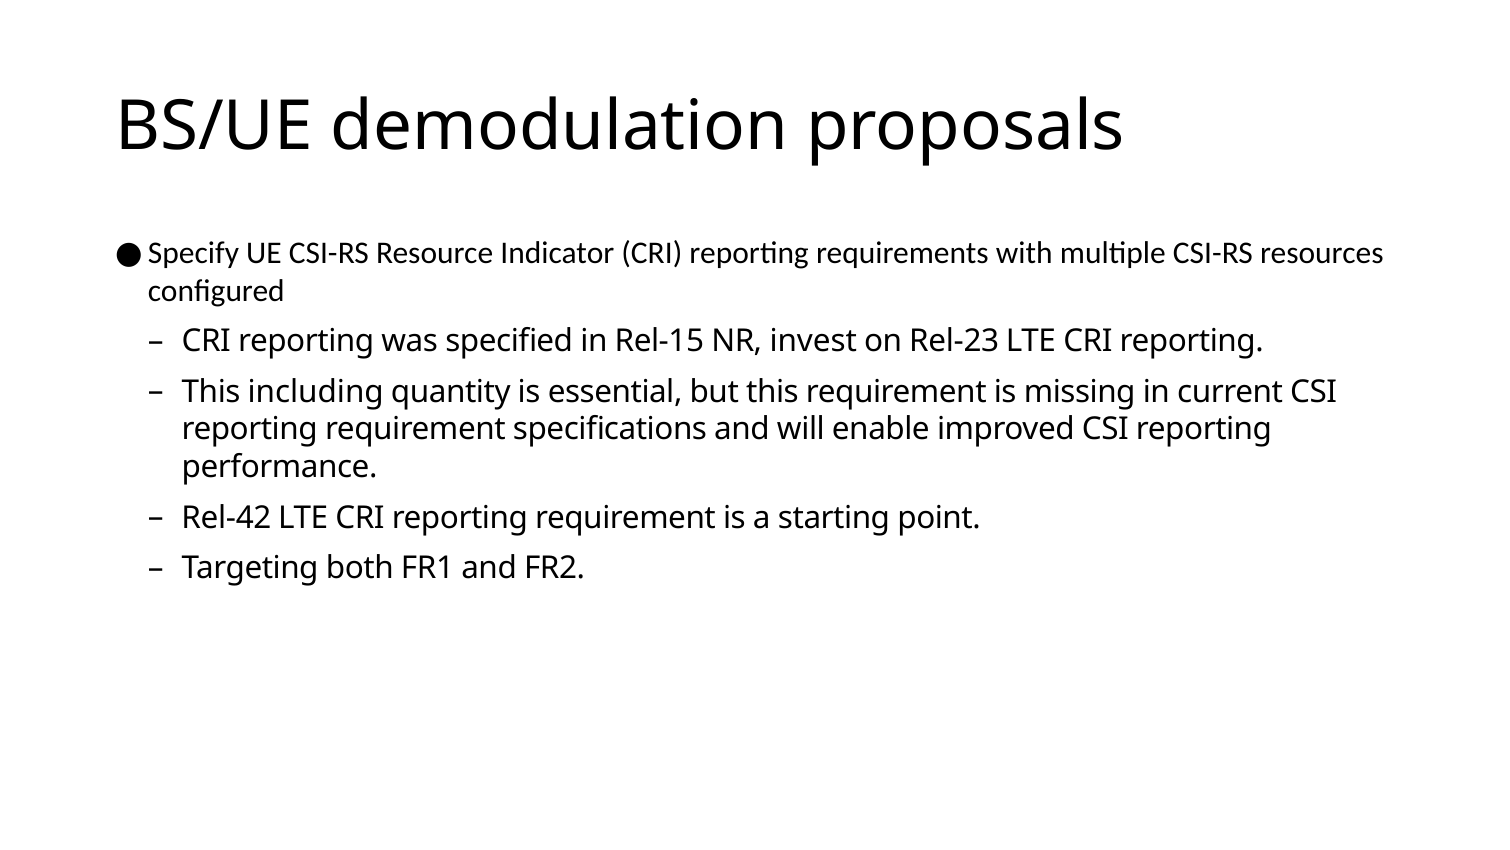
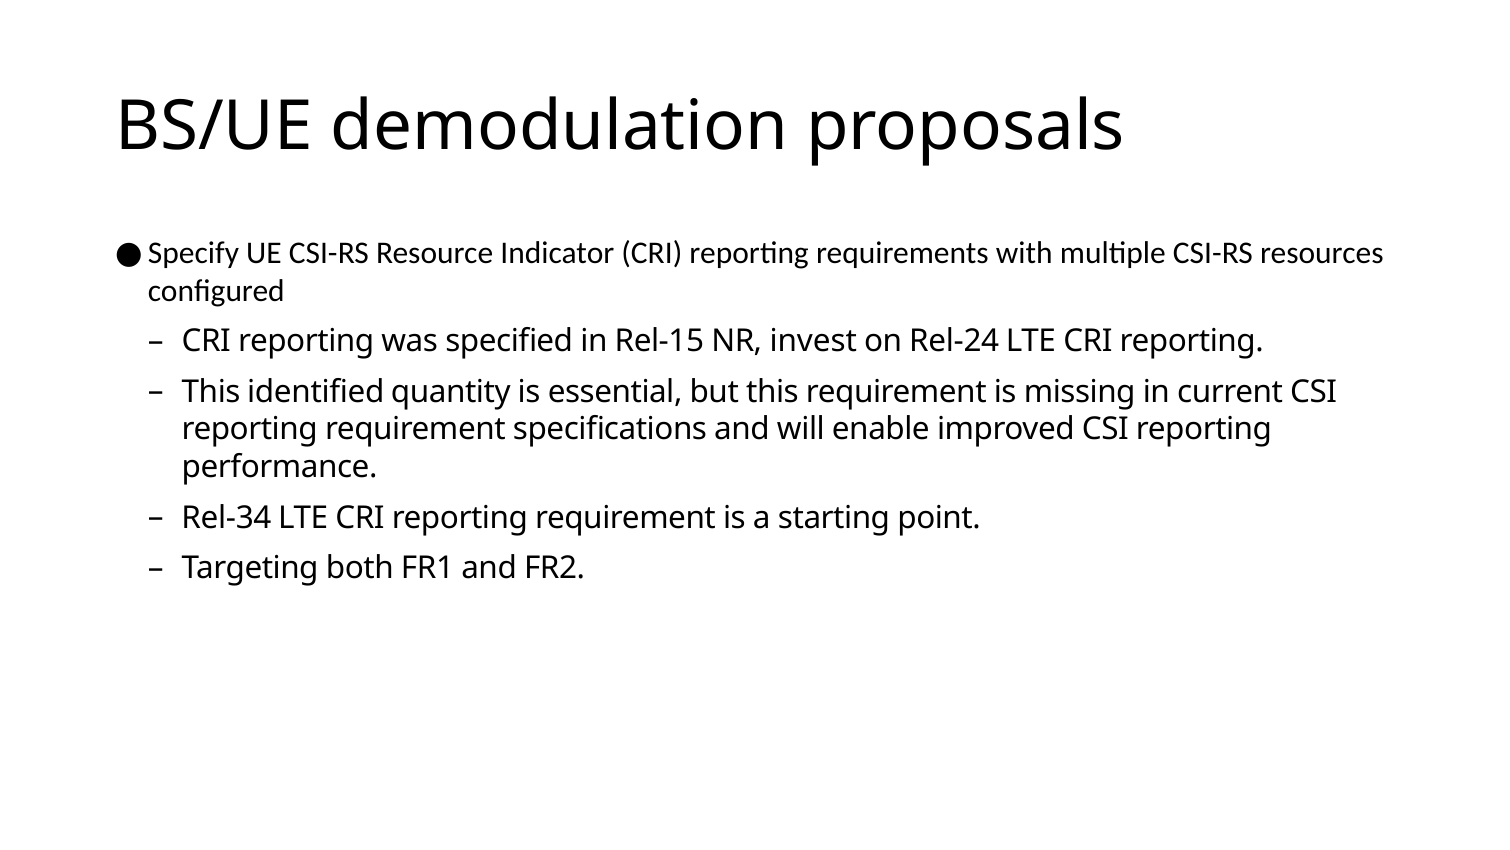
Rel-23: Rel-23 -> Rel-24
including: including -> identified
Rel-42: Rel-42 -> Rel-34
